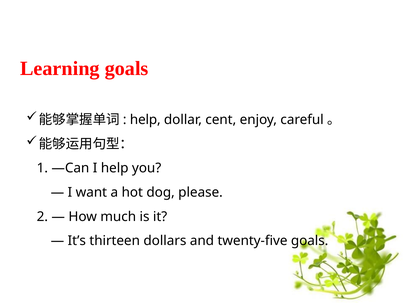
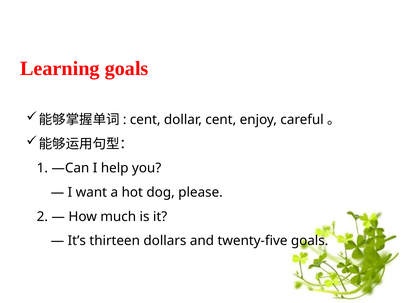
help at (145, 120): help -> cent
